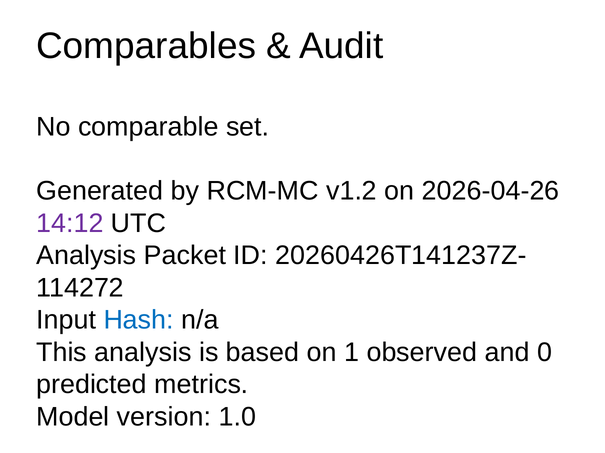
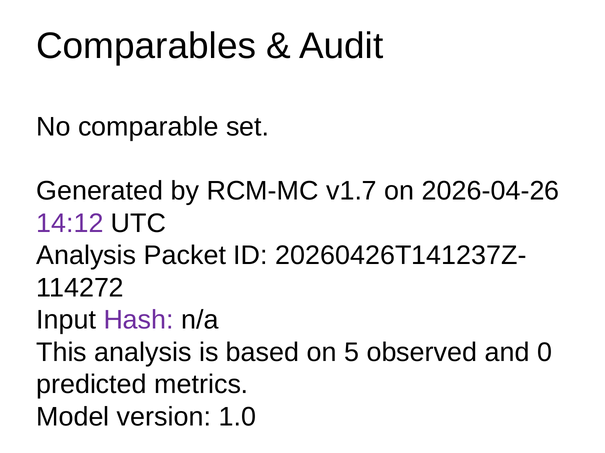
v1.2: v1.2 -> v1.7
Hash colour: blue -> purple
1: 1 -> 5
